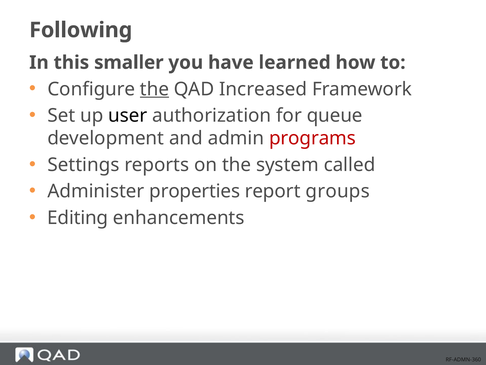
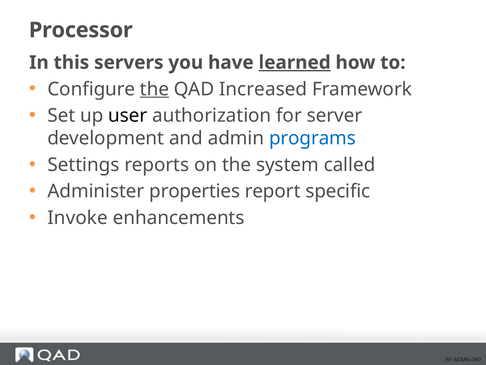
Following: Following -> Processor
smaller: smaller -> servers
learned underline: none -> present
queue: queue -> server
programs colour: red -> blue
groups: groups -> specific
Editing: Editing -> Invoke
